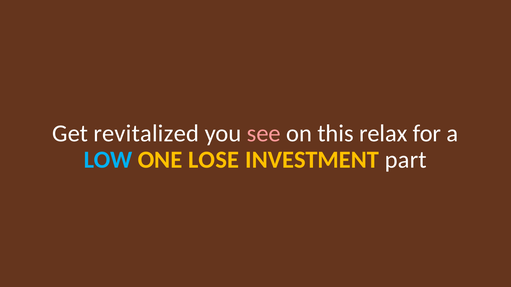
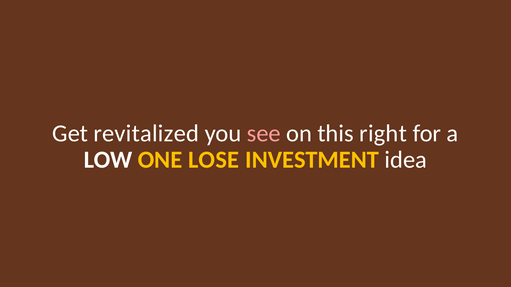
relax: relax -> right
LOW colour: light blue -> white
part: part -> idea
